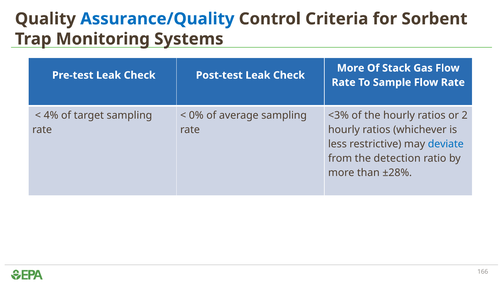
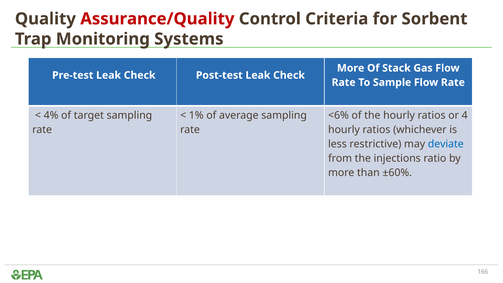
Assurance/Quality colour: blue -> red
0%: 0% -> 1%
<3%: <3% -> <6%
2: 2 -> 4
detection: detection -> injections
±28%: ±28% -> ±60%
